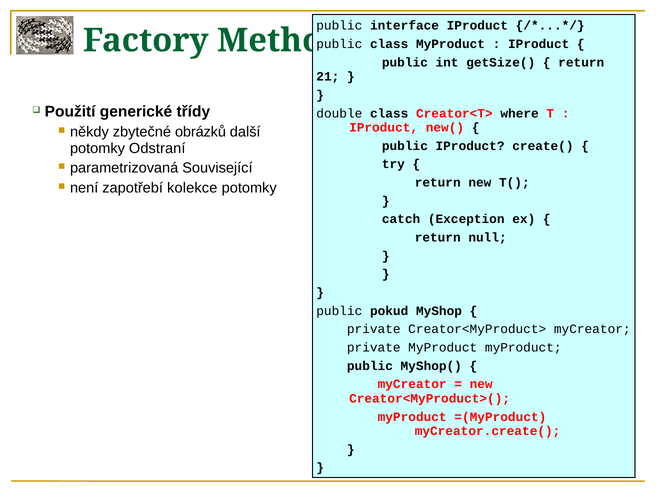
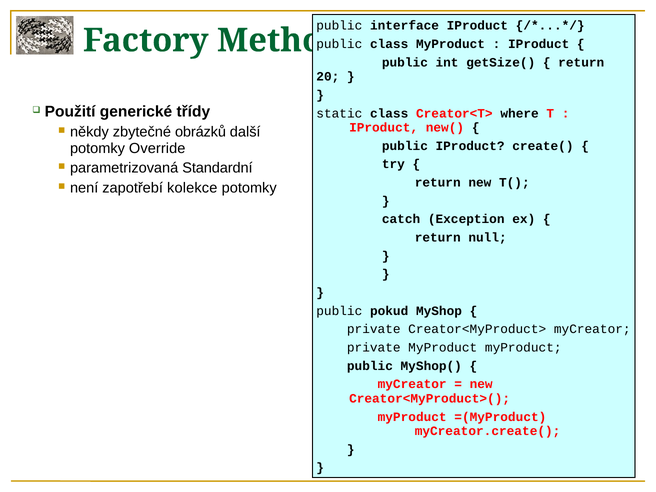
21: 21 -> 20
double: double -> static
Odstraní: Odstraní -> Override
Související: Související -> Standardní
